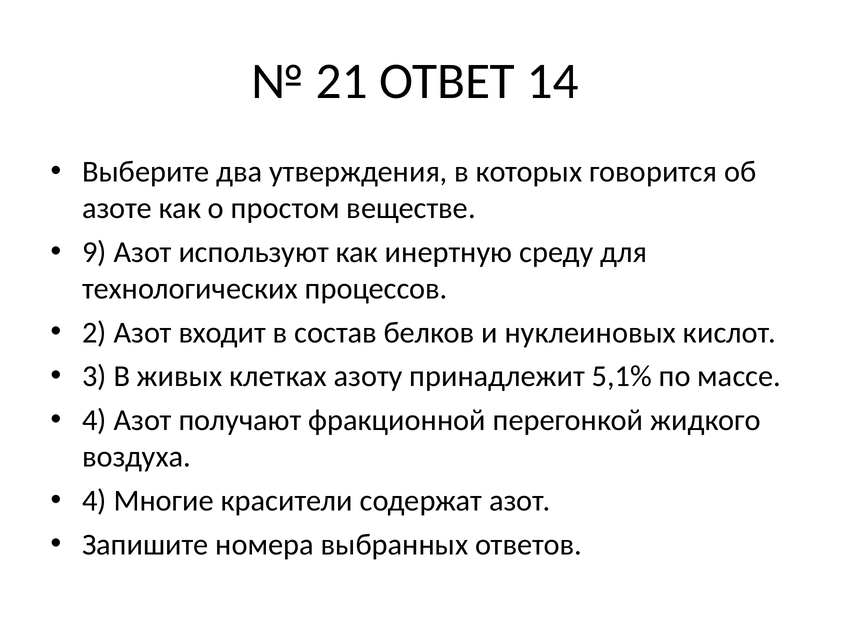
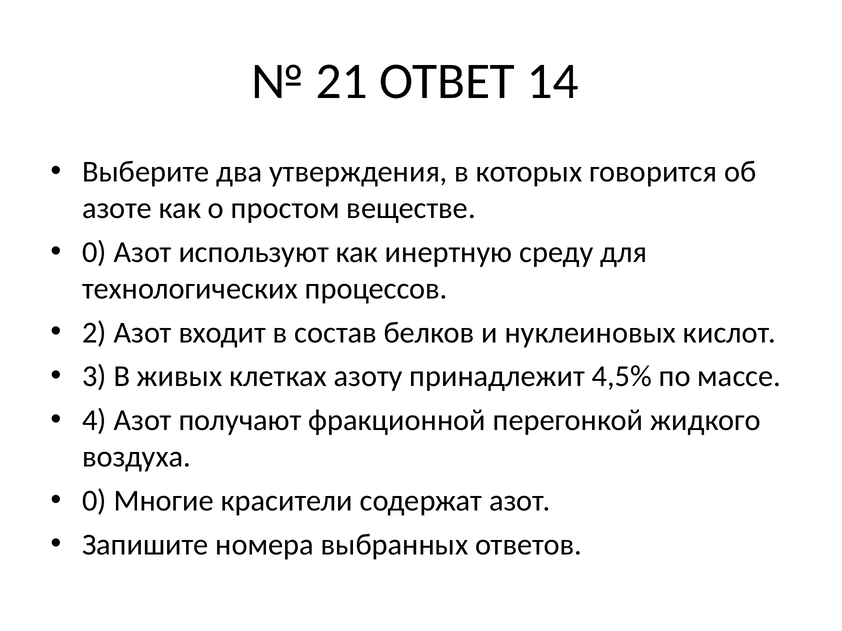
9 at (94, 252): 9 -> 0
5,1%: 5,1% -> 4,5%
4 at (94, 501): 4 -> 0
